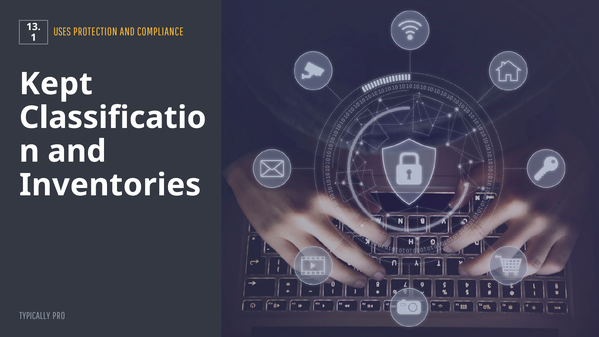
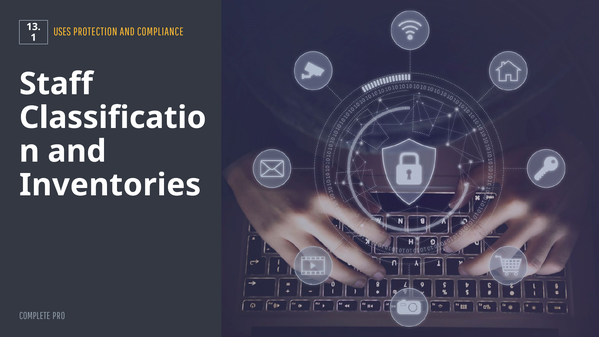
Kept: Kept -> Staff
TYPICALLY: TYPICALLY -> COMPLETE
